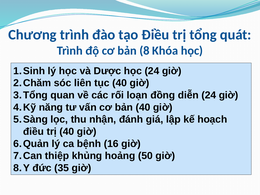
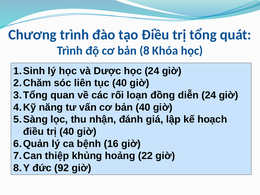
50: 50 -> 22
35: 35 -> 92
